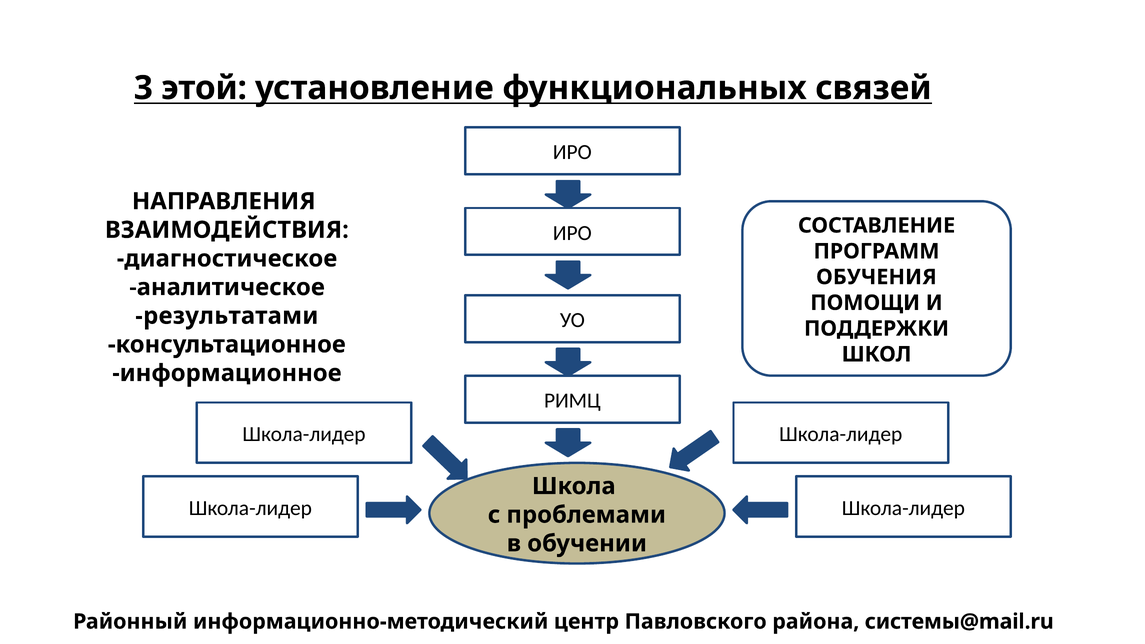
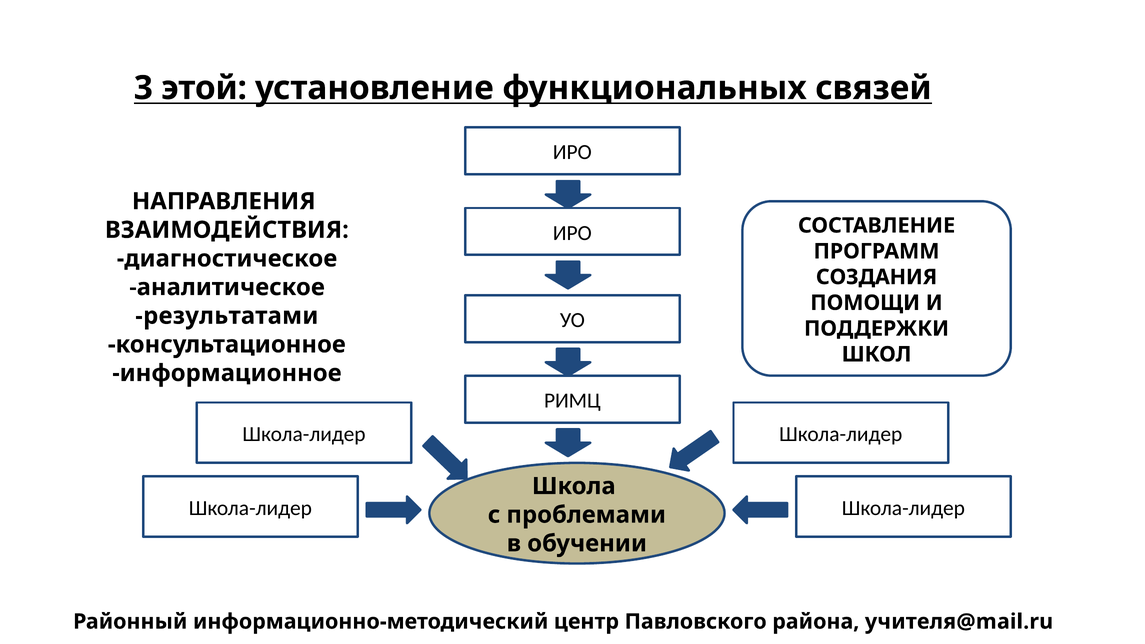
ОБУЧЕНИЯ: ОБУЧЕНИЯ -> СОЗДАНИЯ
системы@mail.ru: системы@mail.ru -> учителя@mail.ru
